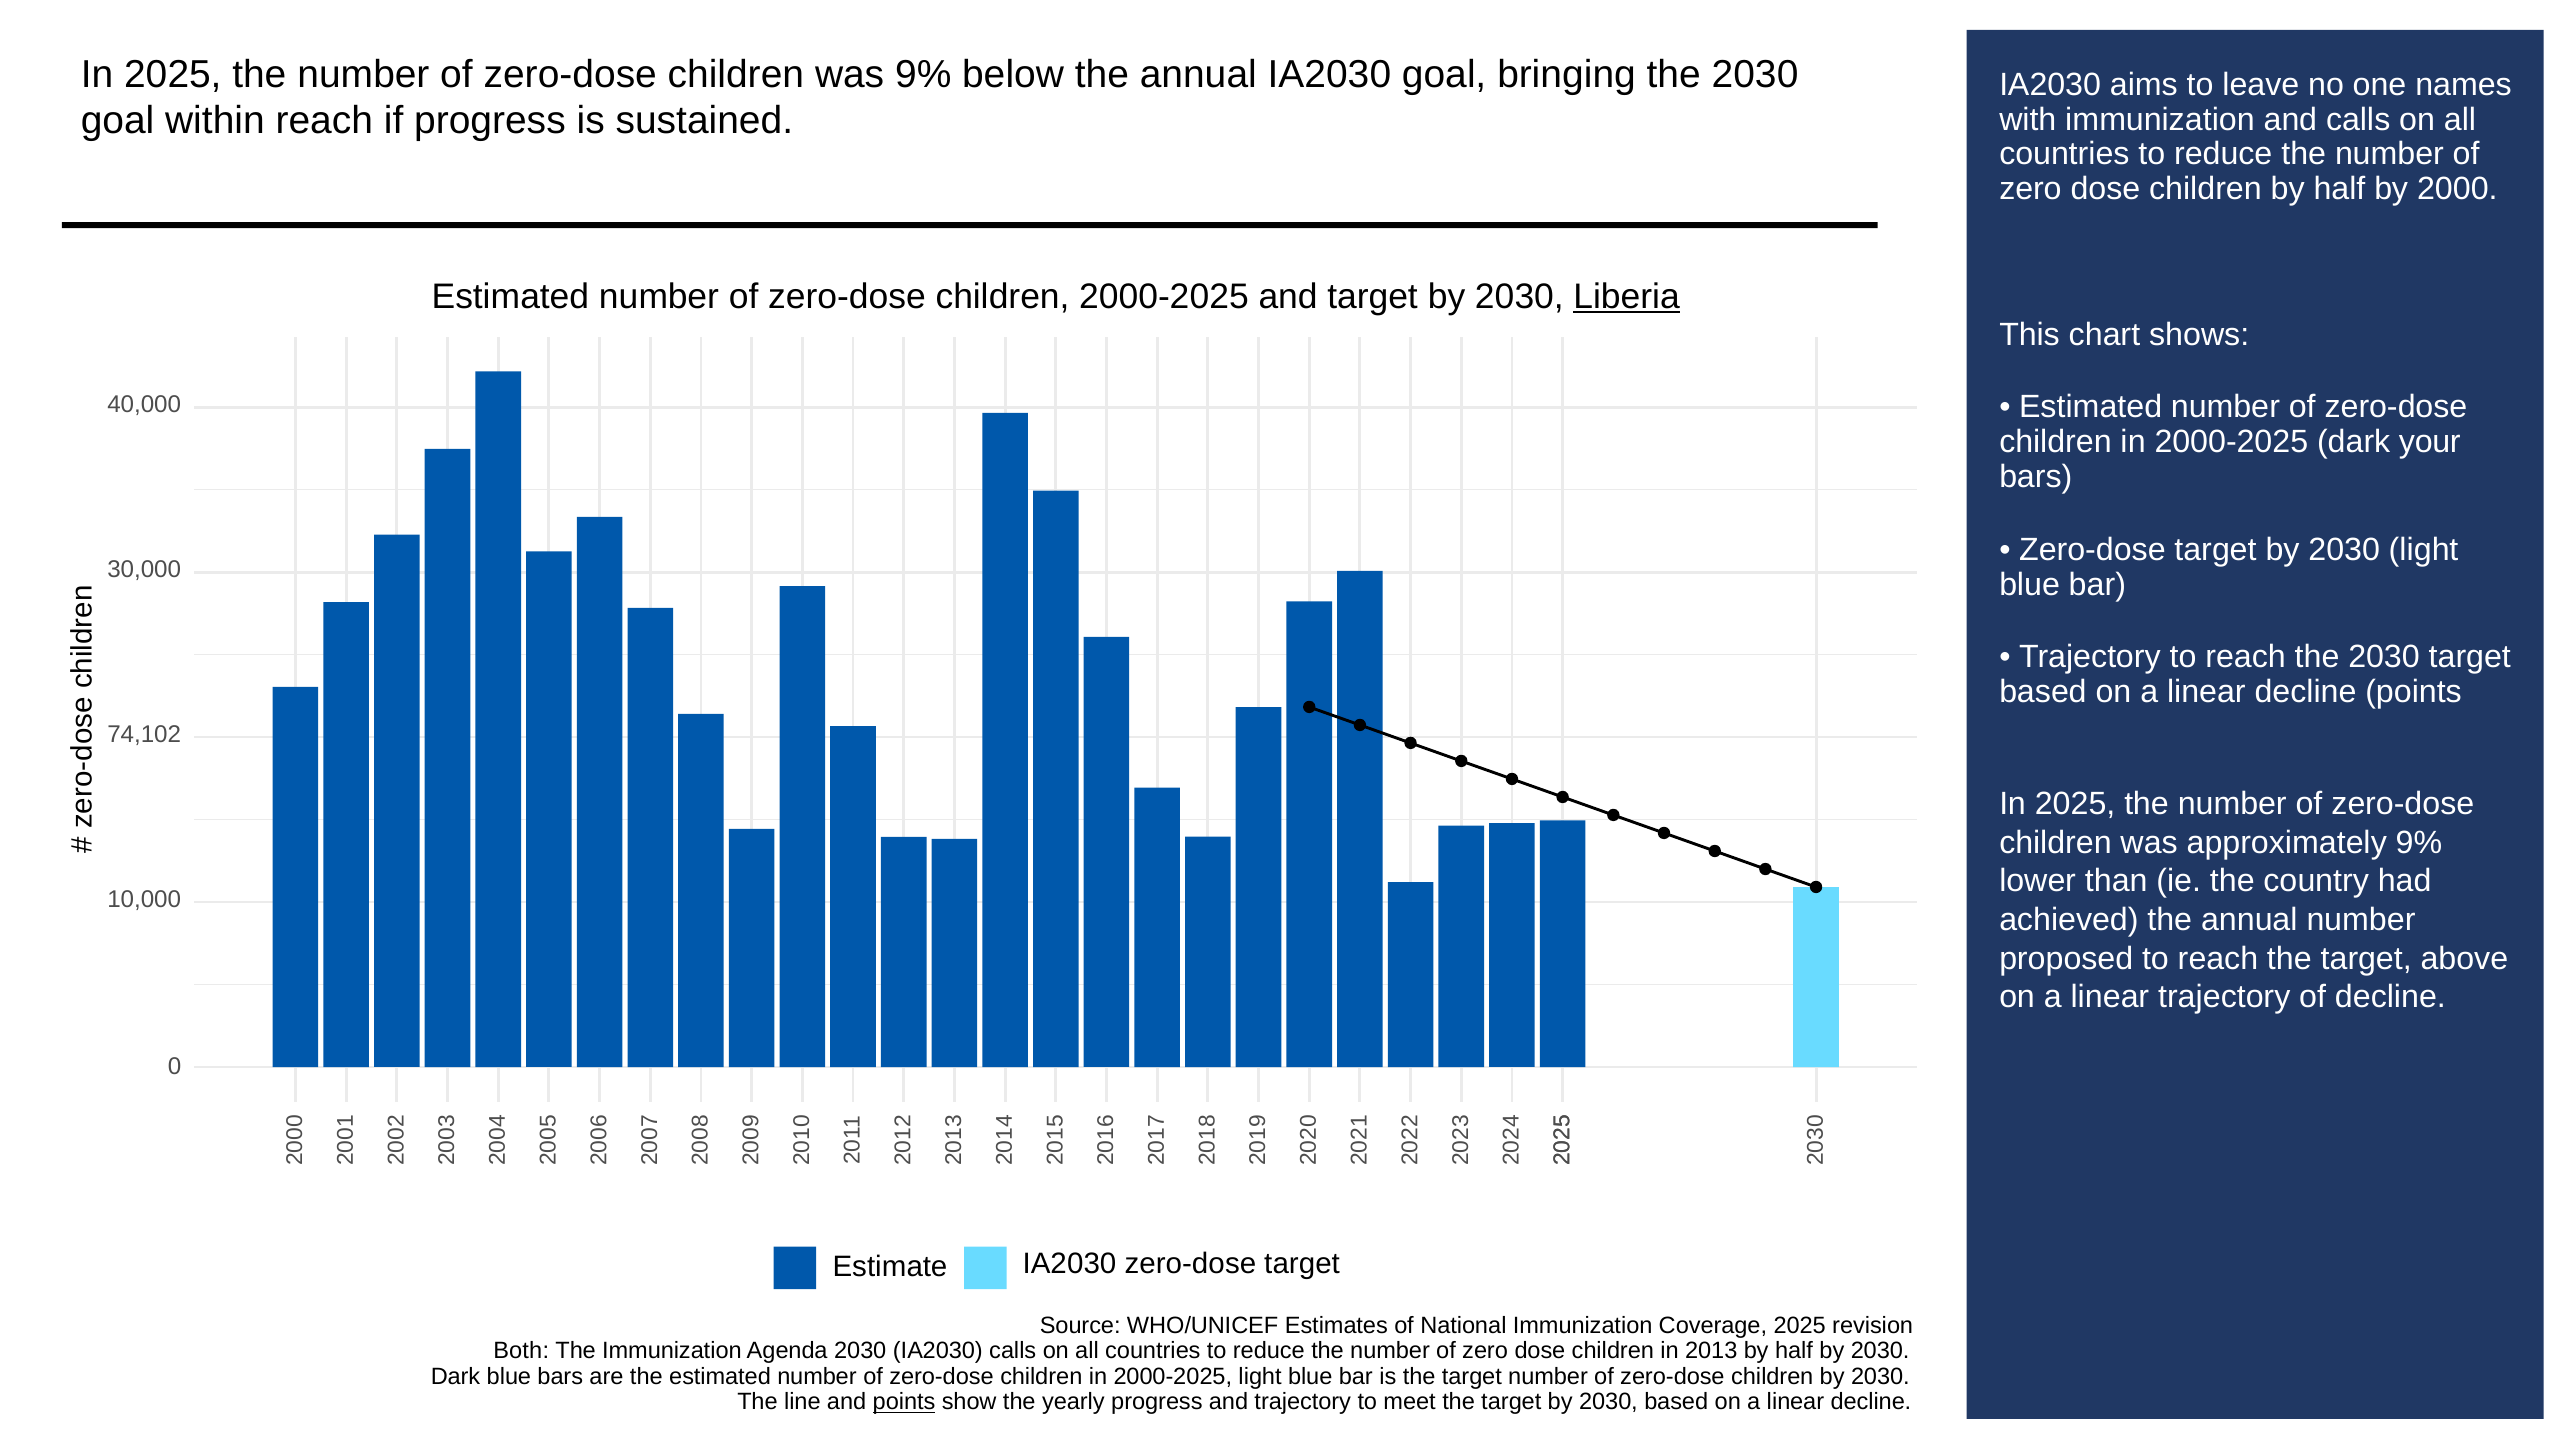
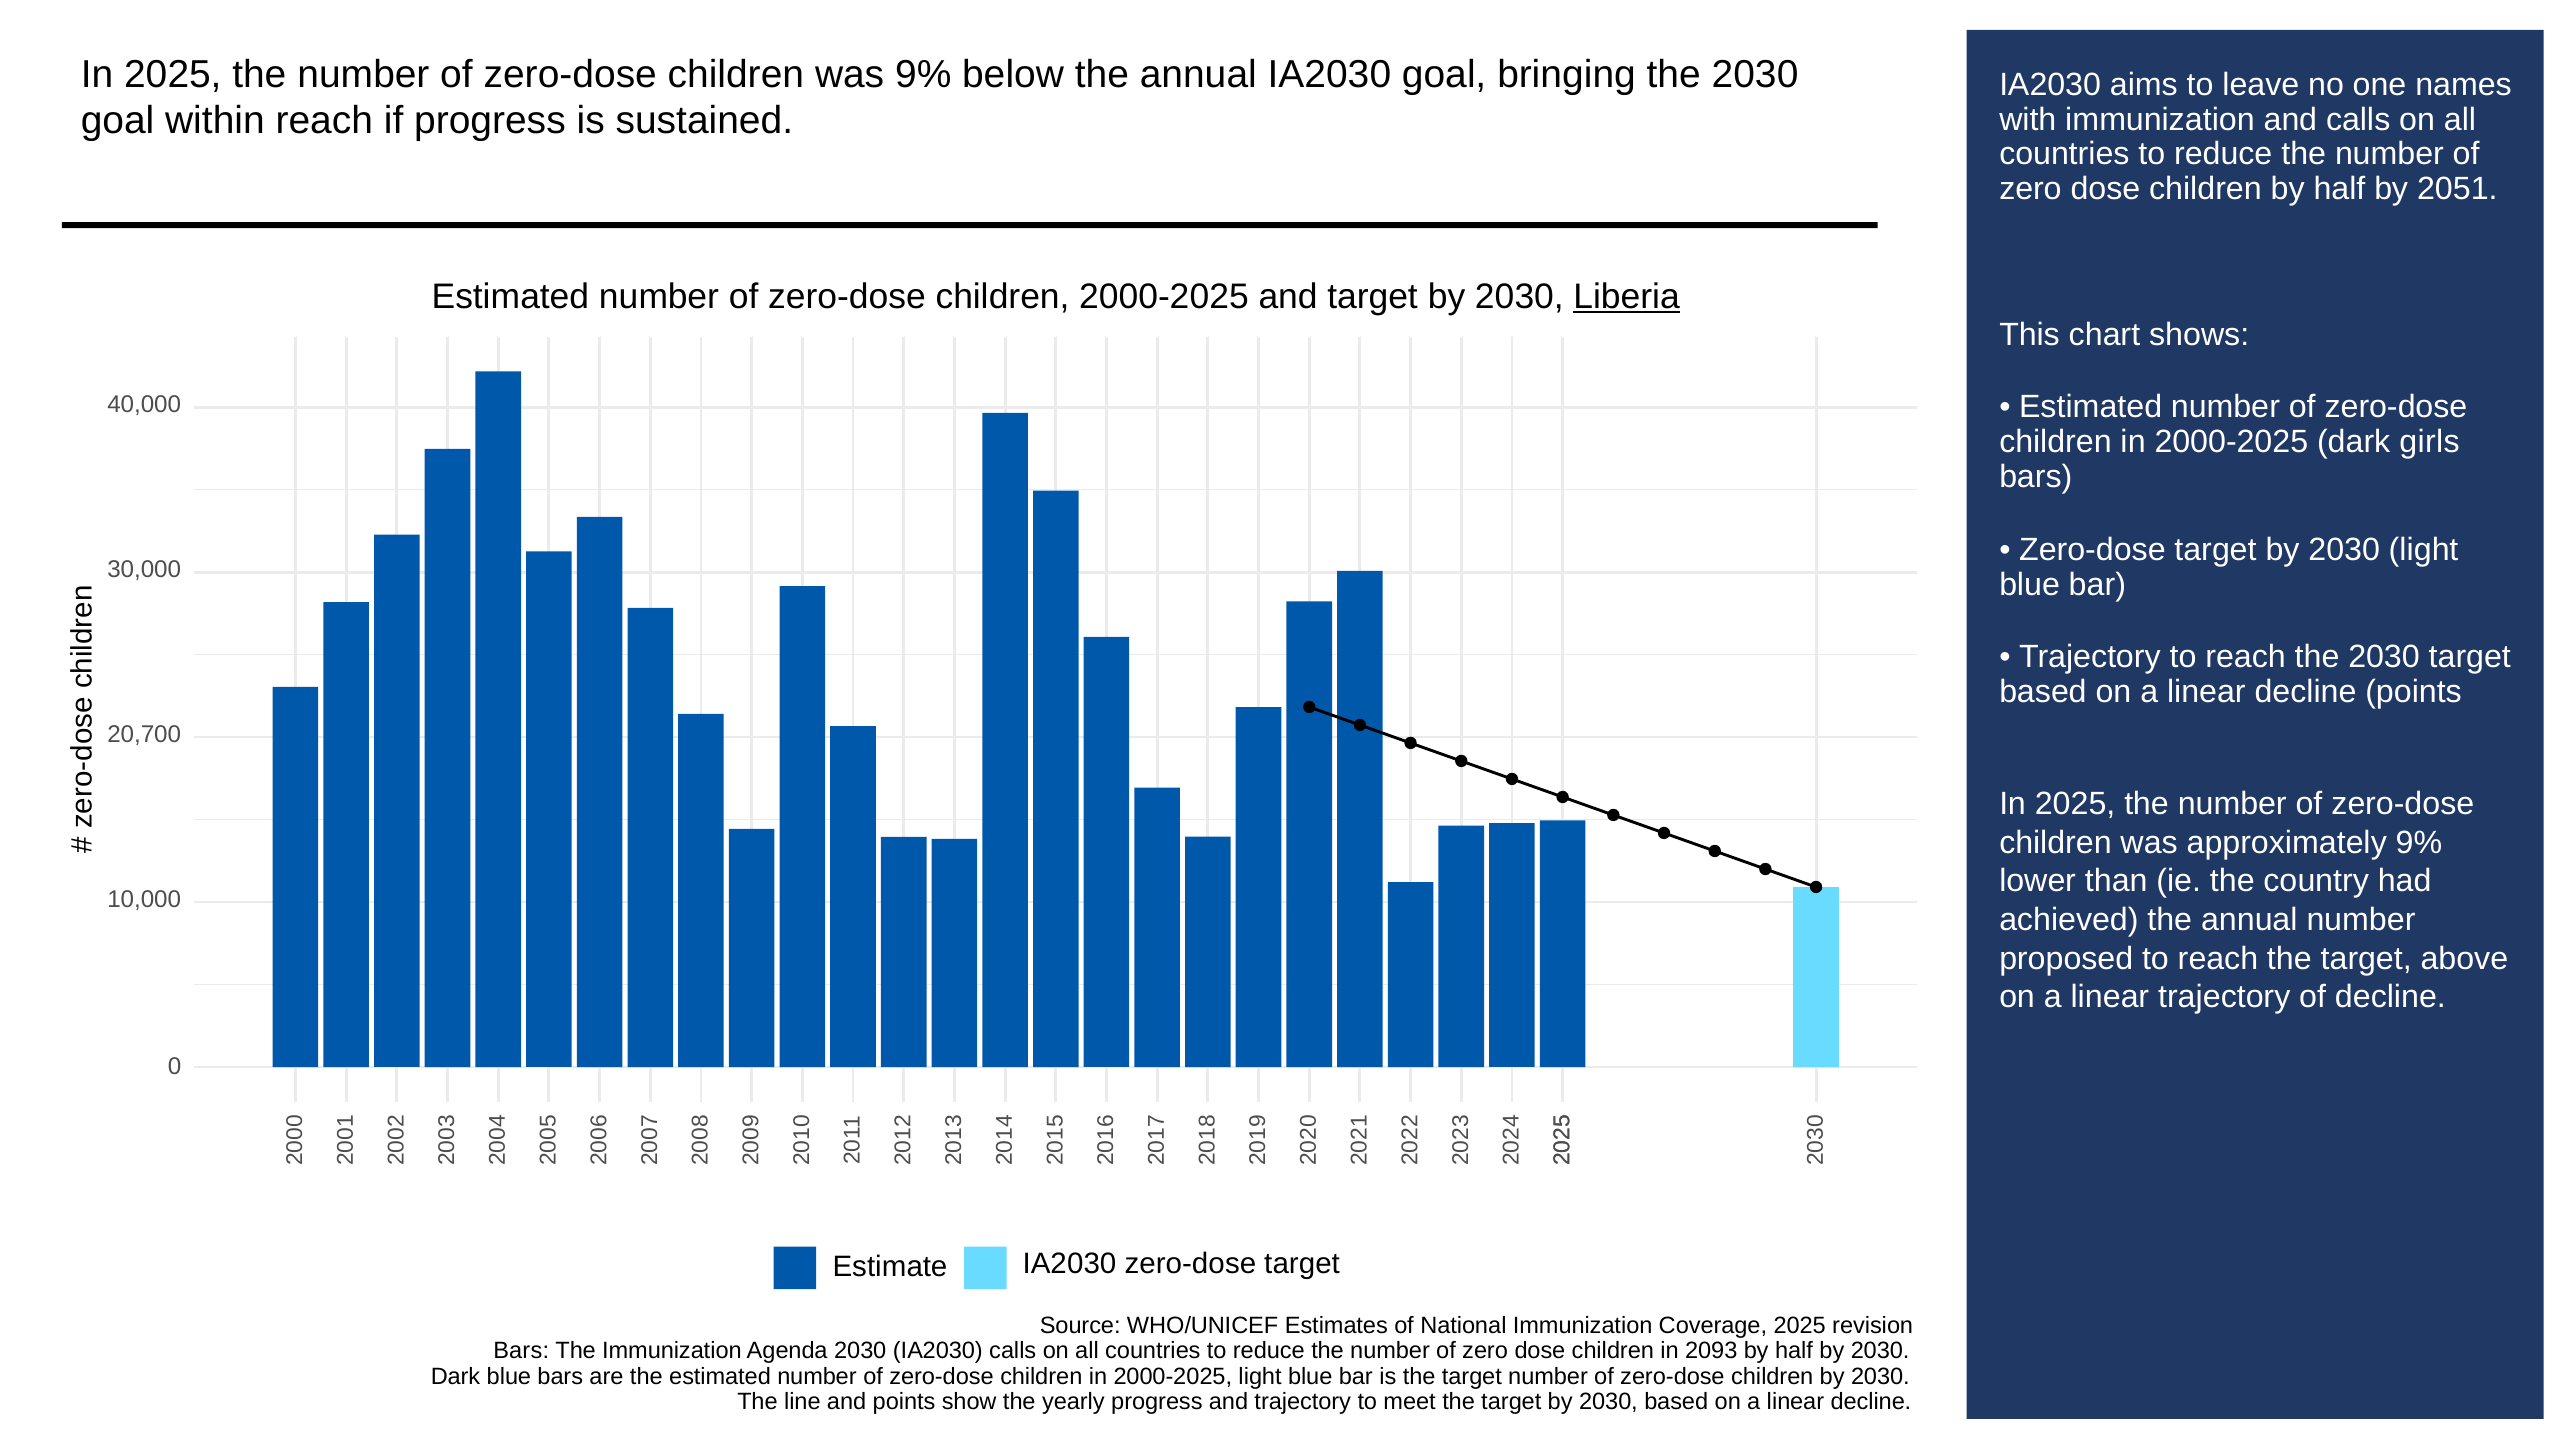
2000: 2000 -> 2051
your: your -> girls
74,102: 74,102 -> 20,700
Both at (521, 1351): Both -> Bars
2013: 2013 -> 2093
points at (904, 1402) underline: present -> none
